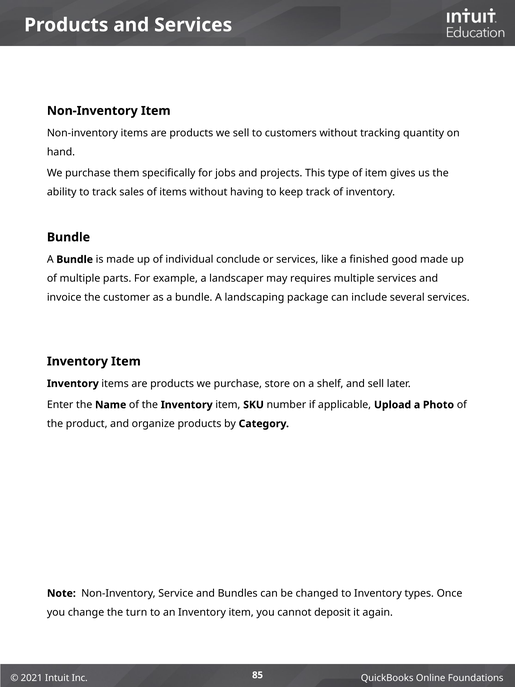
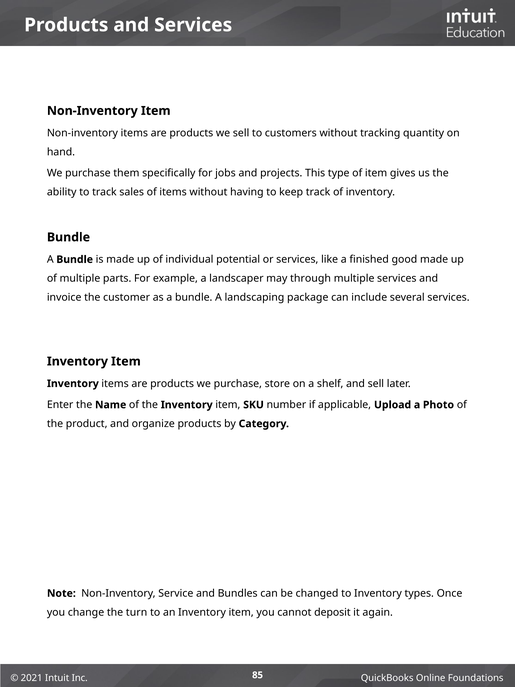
conclude: conclude -> potential
requires: requires -> through
